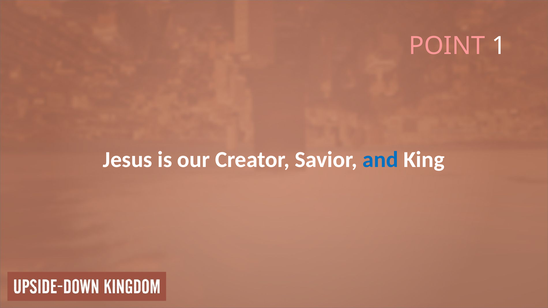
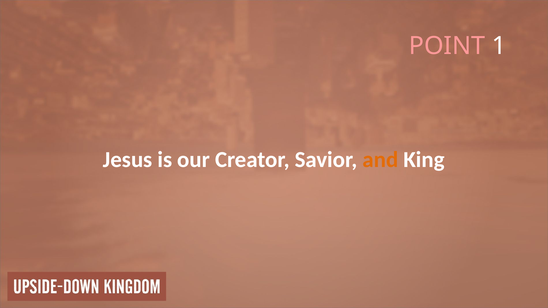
and colour: blue -> orange
